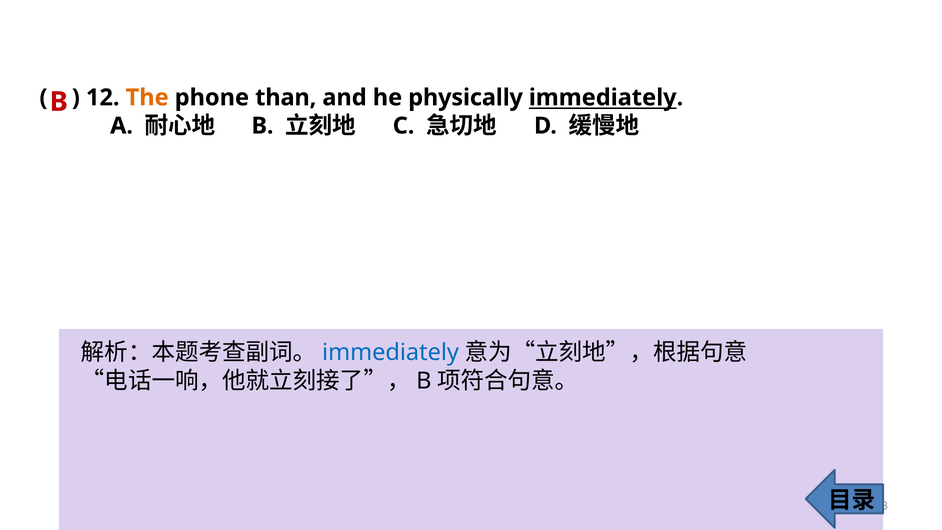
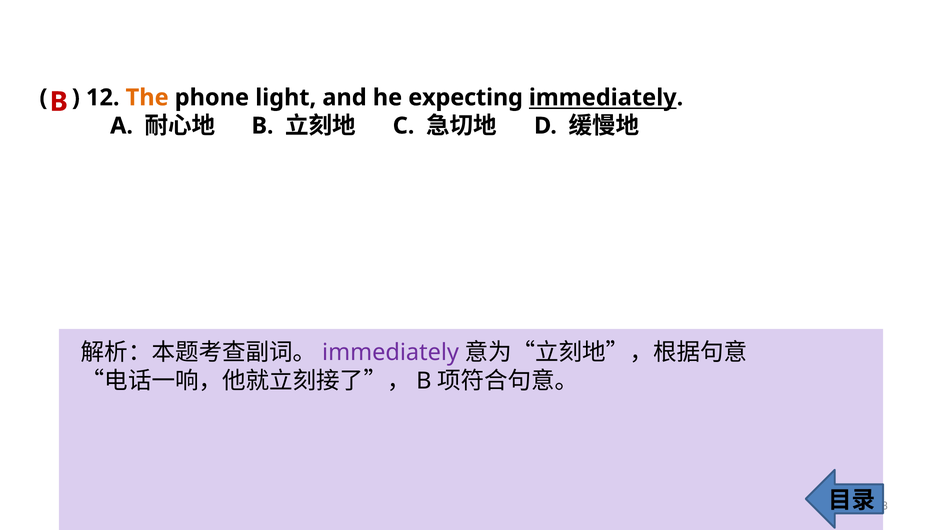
than: than -> light
physically: physically -> expecting
immediately at (391, 352) colour: blue -> purple
